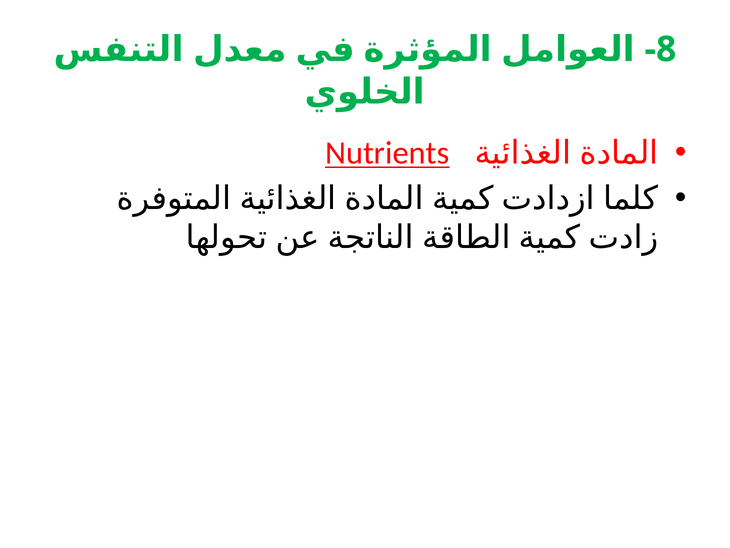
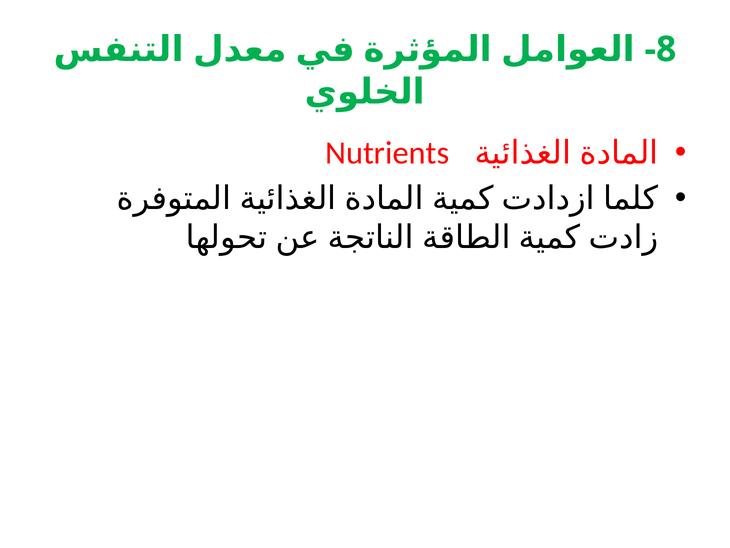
Nutrients underline: present -> none
